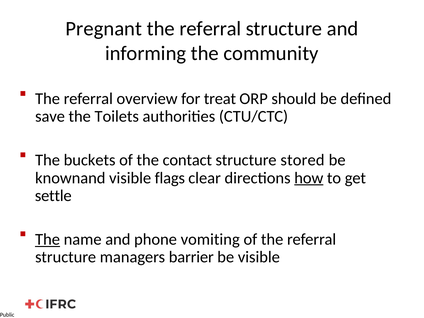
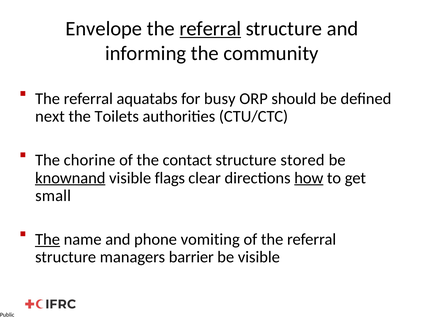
Pregnant: Pregnant -> Envelope
referral at (210, 29) underline: none -> present
overview: overview -> aquatabs
treat: treat -> busy
save: save -> next
buckets: buckets -> chorine
knownand underline: none -> present
settle: settle -> small
